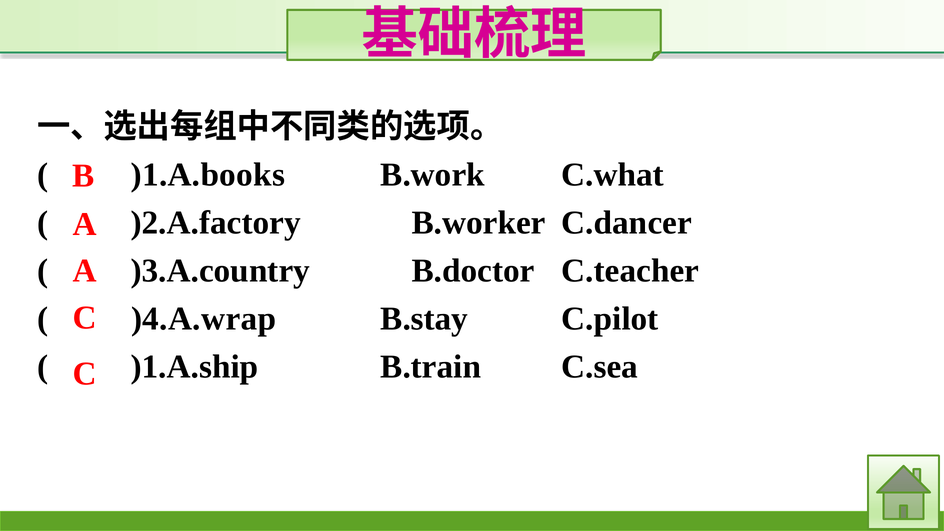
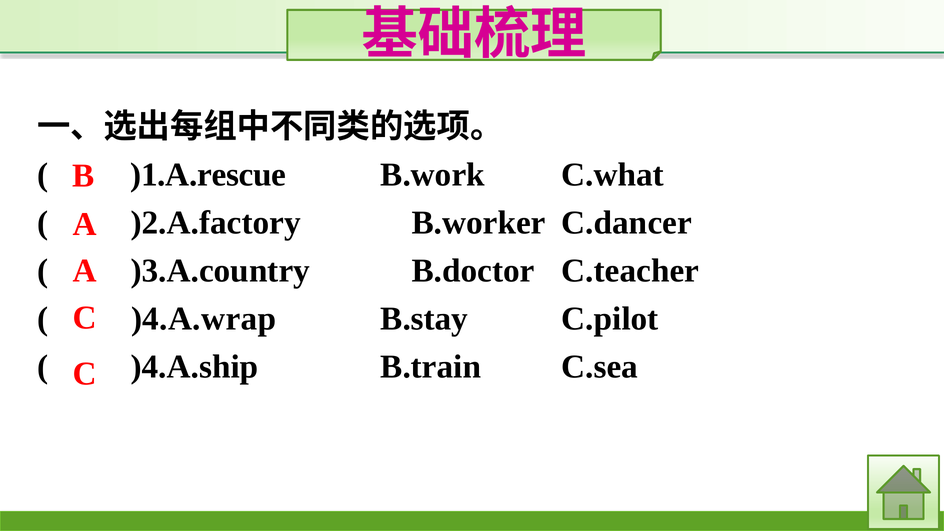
)1.A.books: )1.A.books -> )1.A.rescue
)1.A.ship: )1.A.ship -> )4.A.ship
